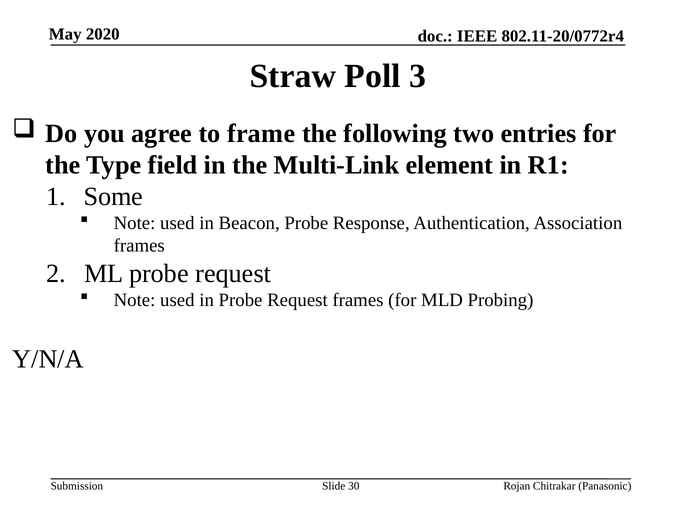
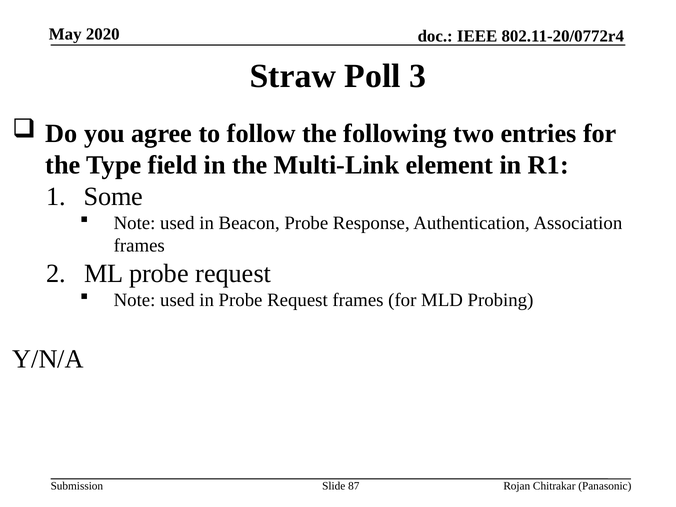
frame: frame -> follow
30: 30 -> 87
